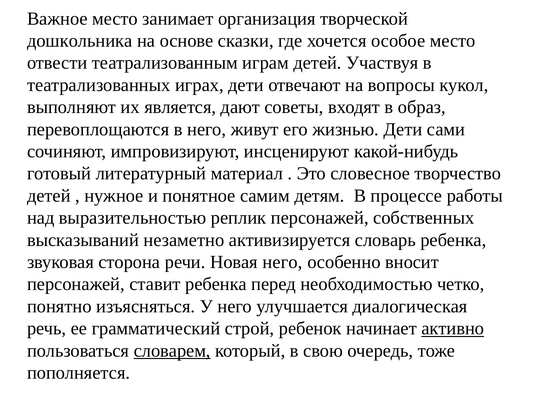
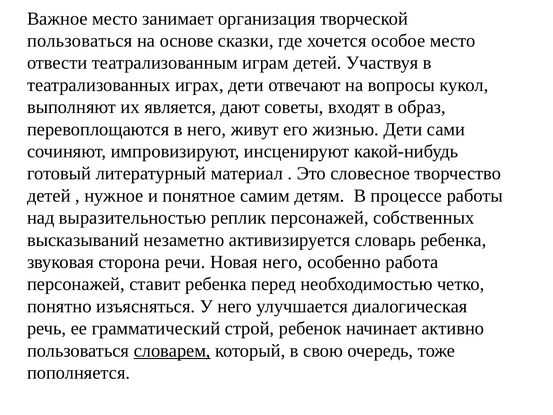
дошкольника at (80, 41): дошкольника -> пользоваться
вносит: вносит -> работа
активно underline: present -> none
